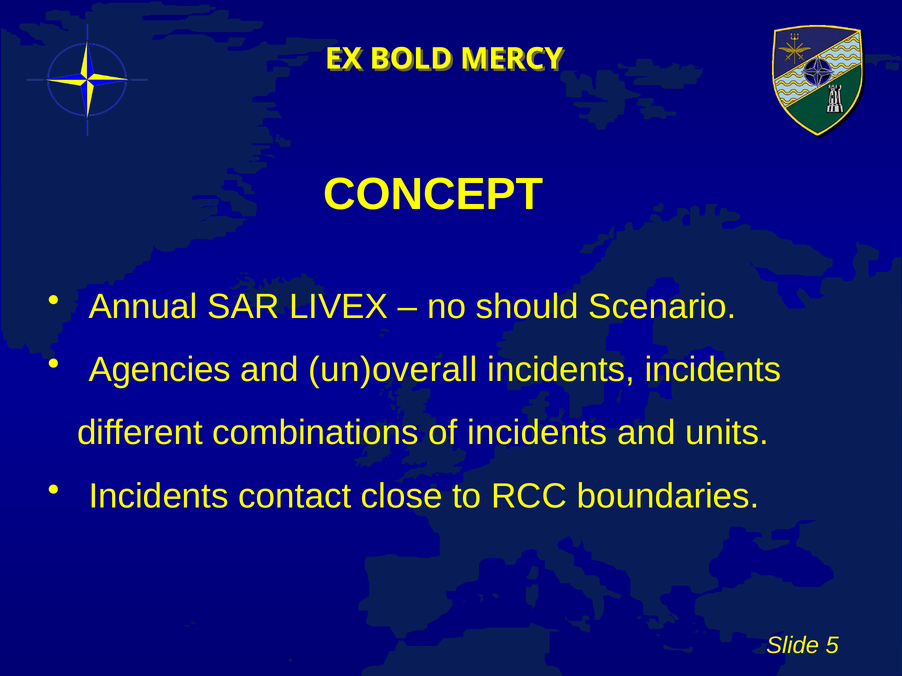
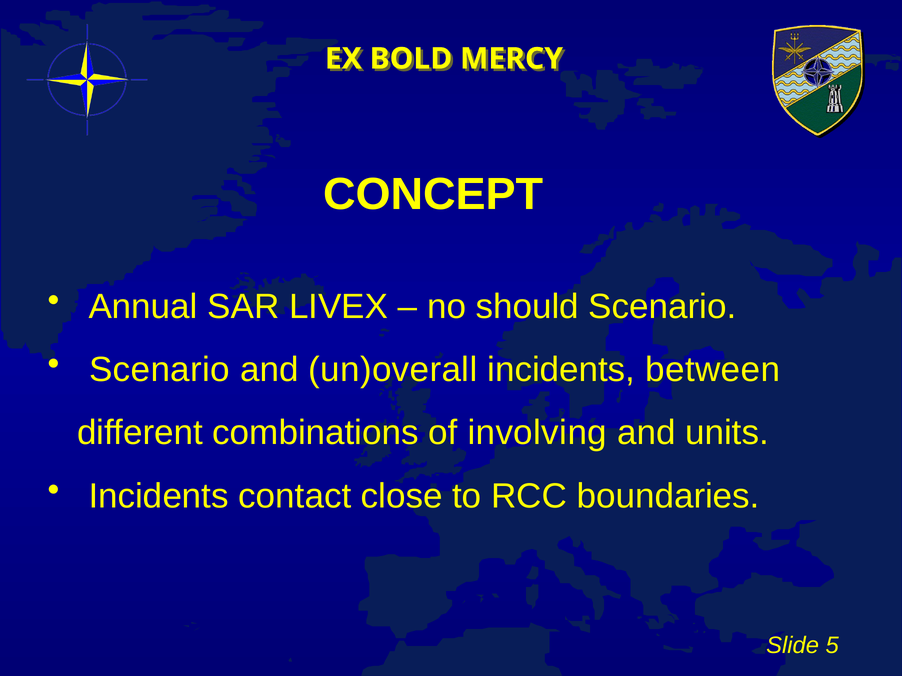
Agencies at (160, 370): Agencies -> Scenario
incidents incidents: incidents -> between
of incidents: incidents -> involving
